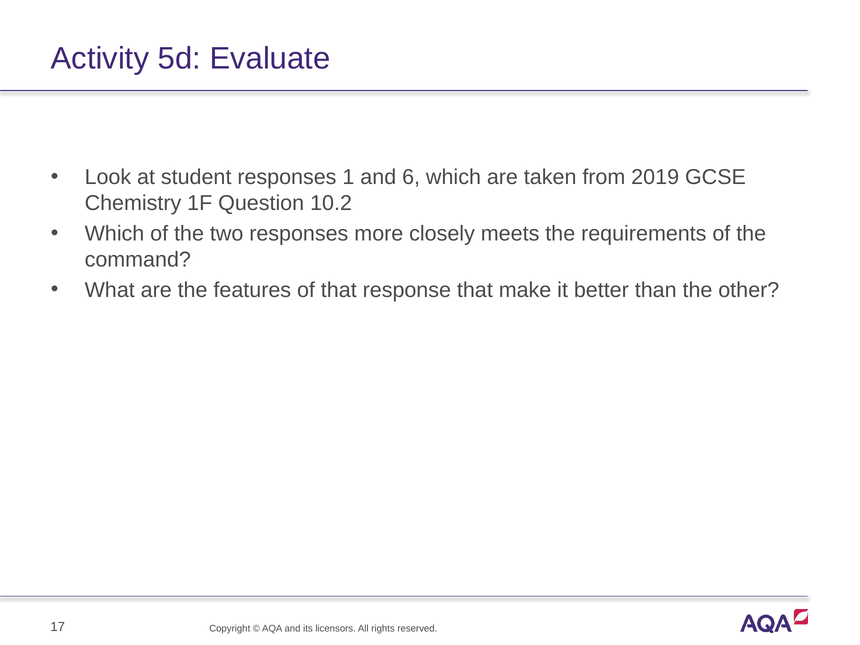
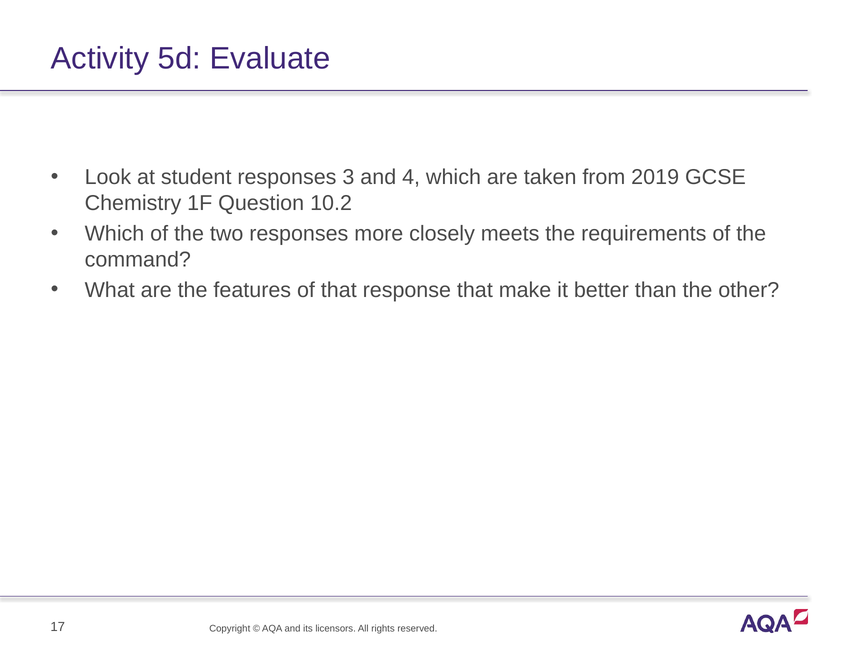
1: 1 -> 3
6: 6 -> 4
